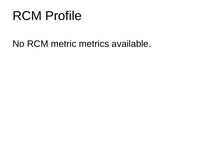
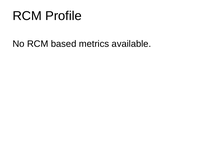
metric: metric -> based
